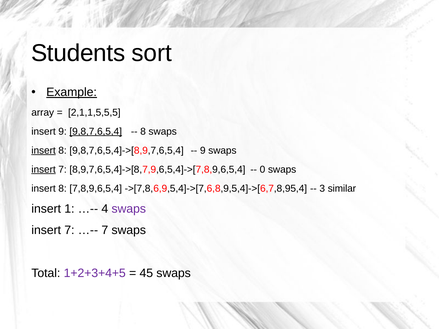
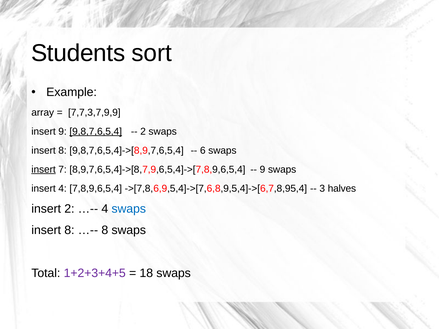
Example underline: present -> none
2,1,1,5,5,5: 2,1,1,5,5,5 -> 7,7,3,7,9,9
8 at (143, 132): 8 -> 2
insert at (44, 151) underline: present -> none
9 at (203, 151): 9 -> 6
0 at (263, 170): 0 -> 9
8 at (63, 189): 8 -> 4
similar: similar -> halves
insert 1: 1 -> 2
swaps at (129, 209) colour: purple -> blue
7 at (69, 230): 7 -> 8
7 at (105, 230): 7 -> 8
45: 45 -> 18
